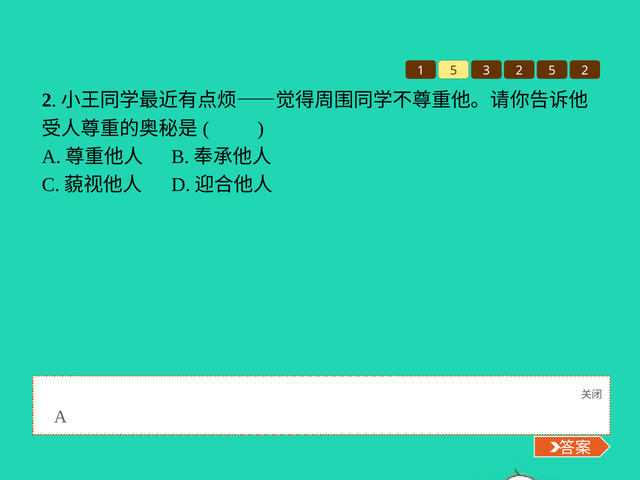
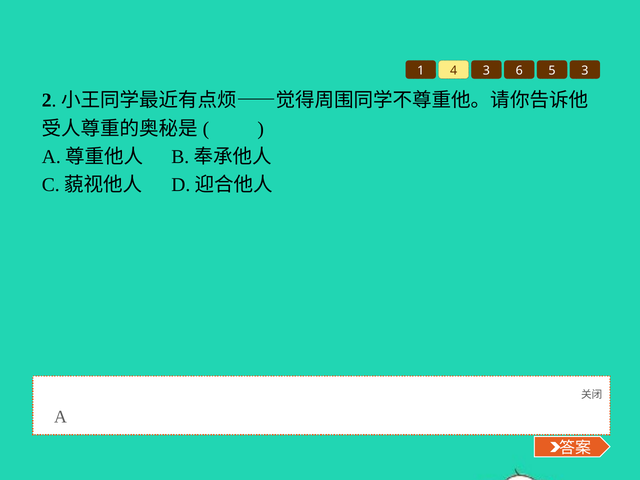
1 5: 5 -> 4
3 2: 2 -> 6
5 2: 2 -> 3
